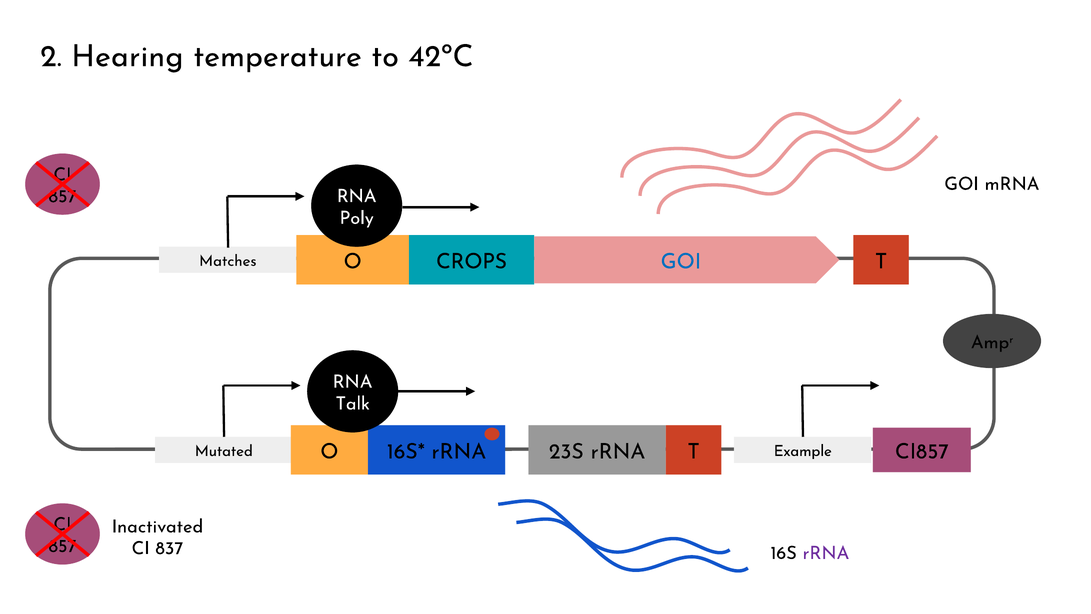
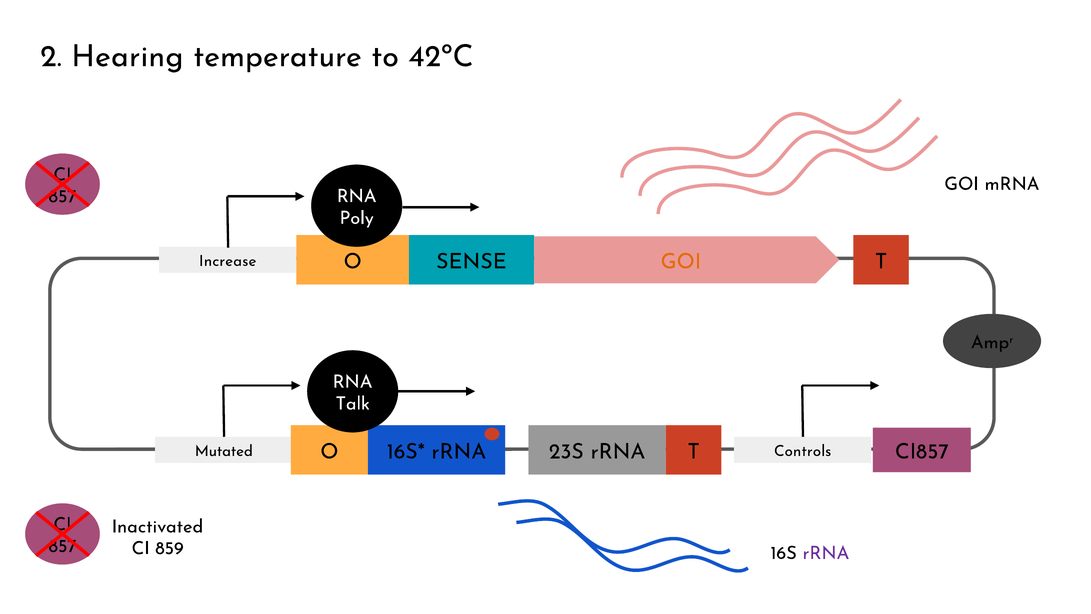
GOI at (681, 261) colour: blue -> orange
Matches: Matches -> Increase
CROPS: CROPS -> SENSE
Example: Example -> Controls
837: 837 -> 859
